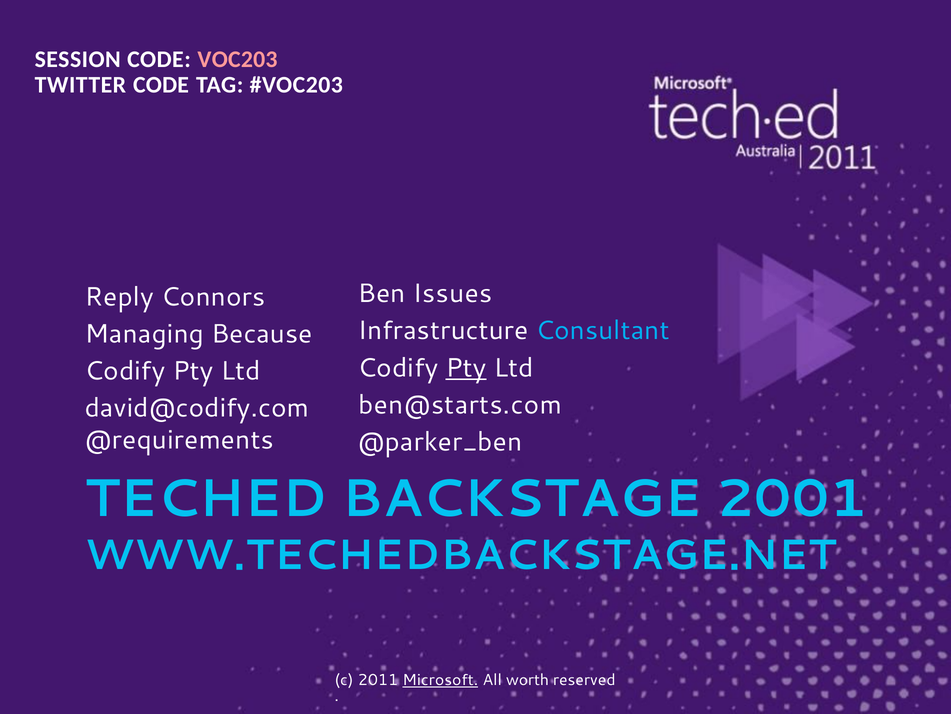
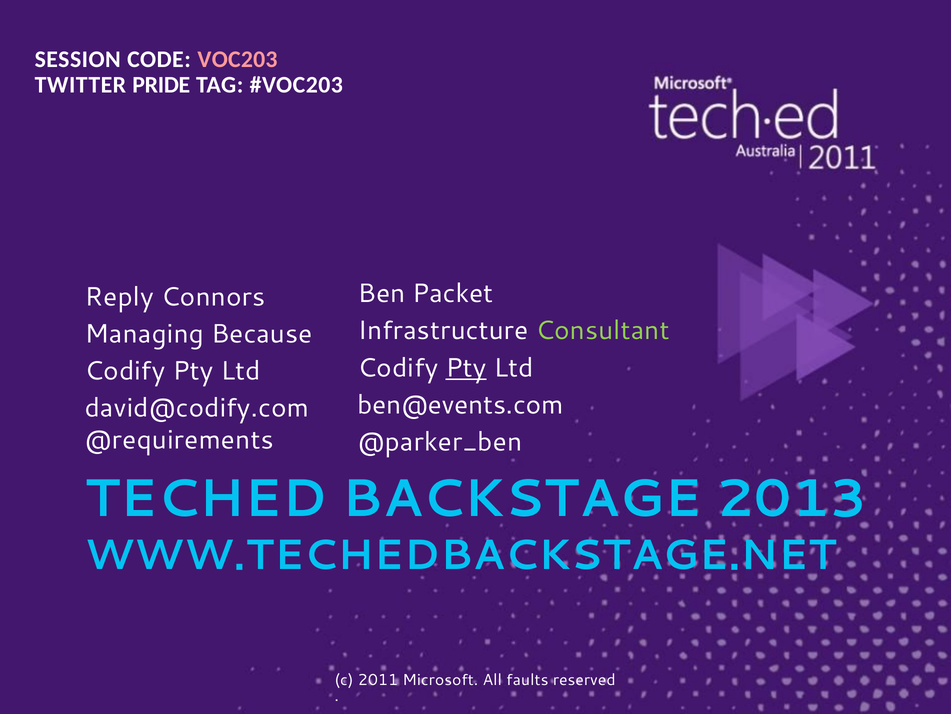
TWITTER CODE: CODE -> PRIDE
Issues: Issues -> Packet
Consultant colour: light blue -> light green
ben@starts.com: ben@starts.com -> ben@events.com
2001: 2001 -> 2013
Microsoft underline: present -> none
worth: worth -> faults
